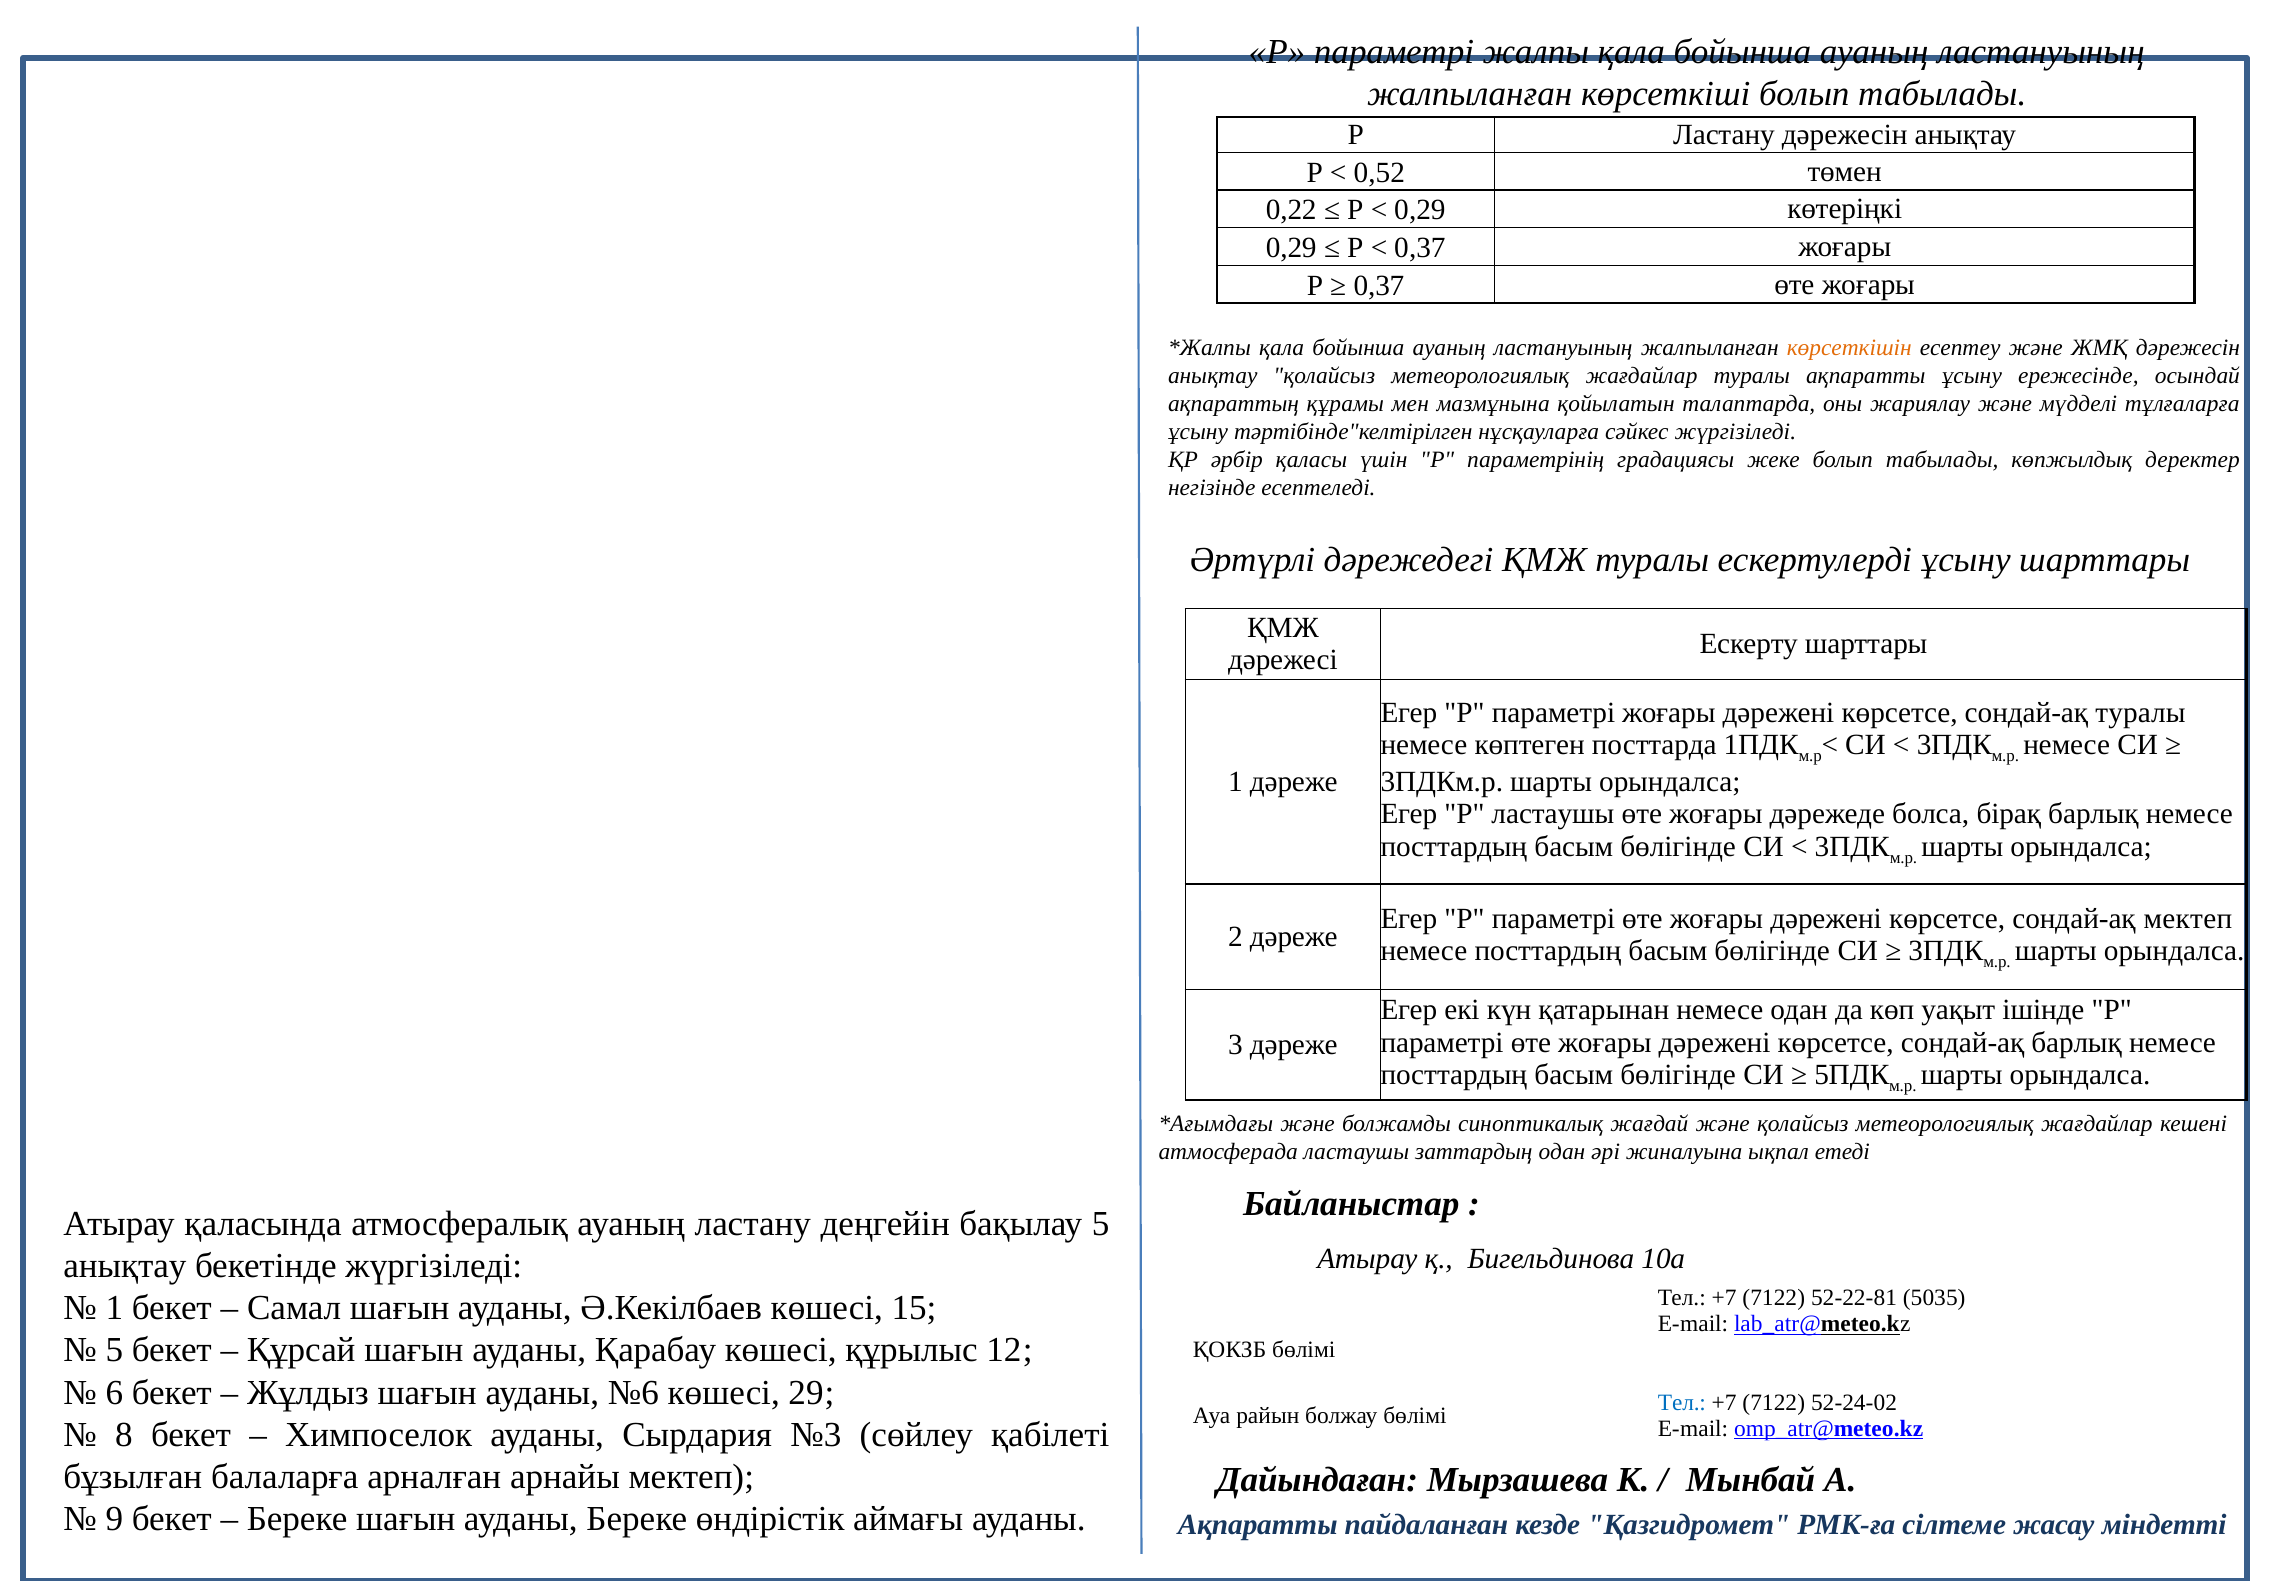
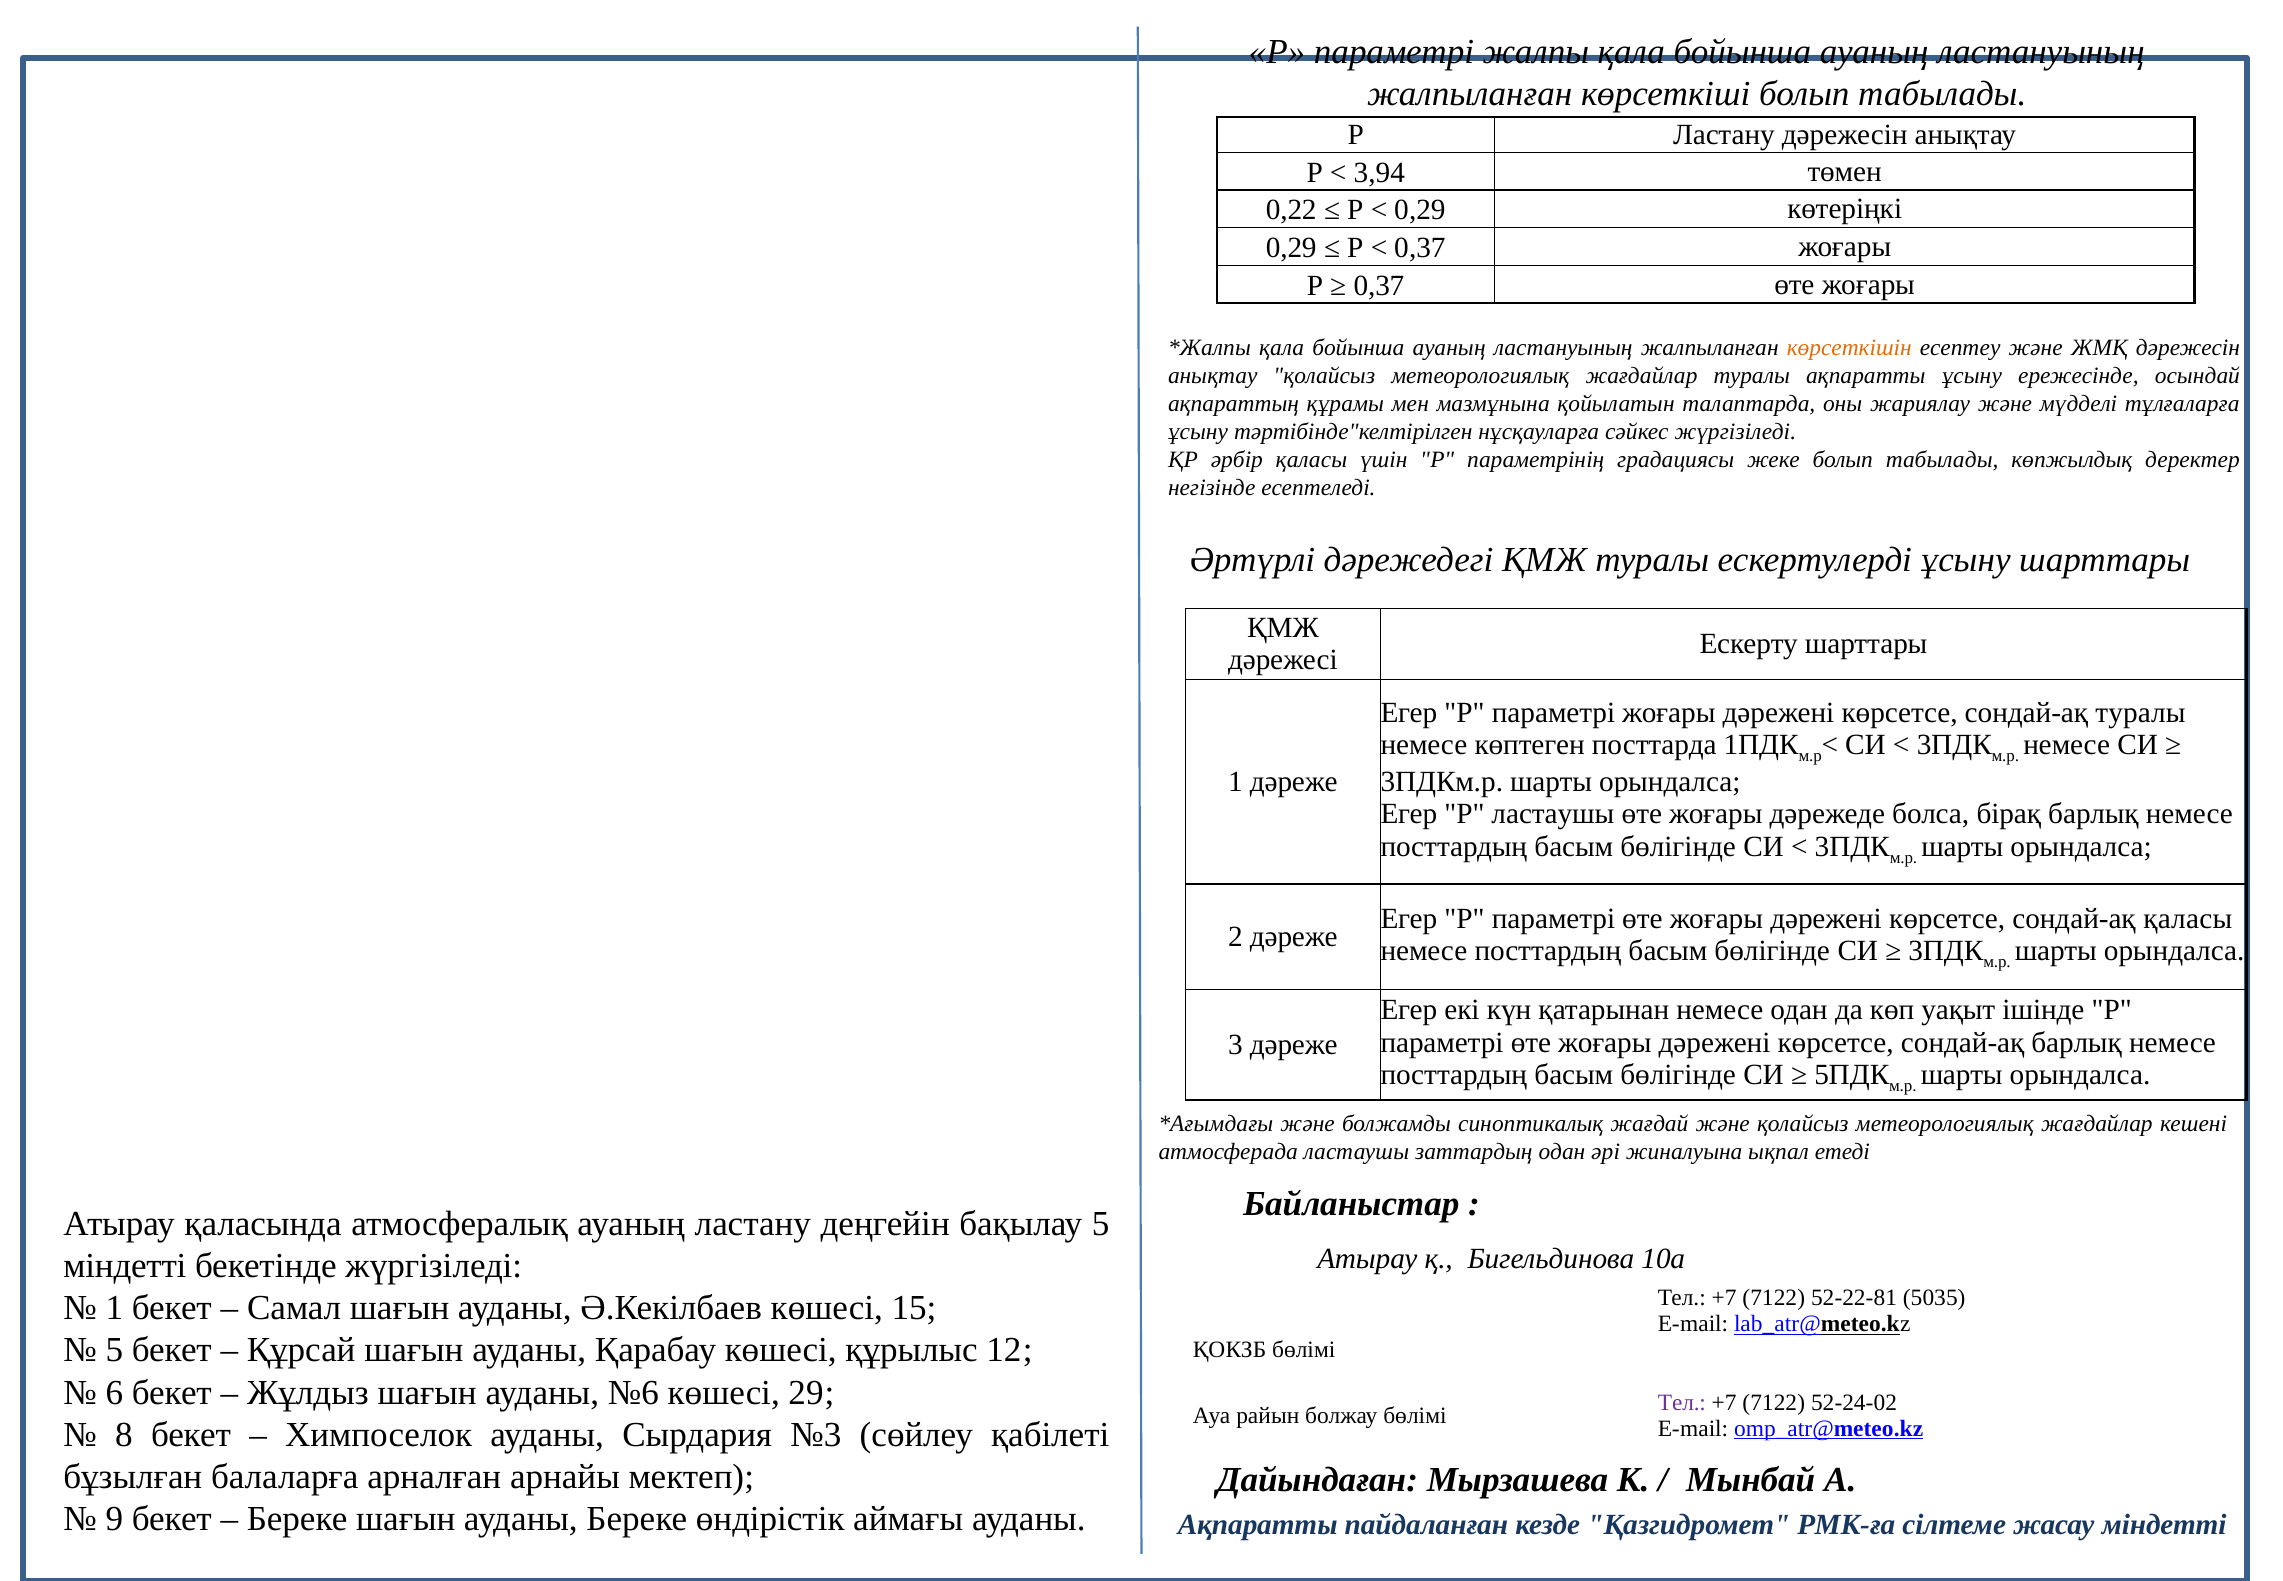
0,52: 0,52 -> 3,94
сондай-ақ мектеп: мектеп -> қаласы
анықтау at (125, 1266): анықтау -> міндетті
Тел at (1682, 1402) colour: blue -> purple
